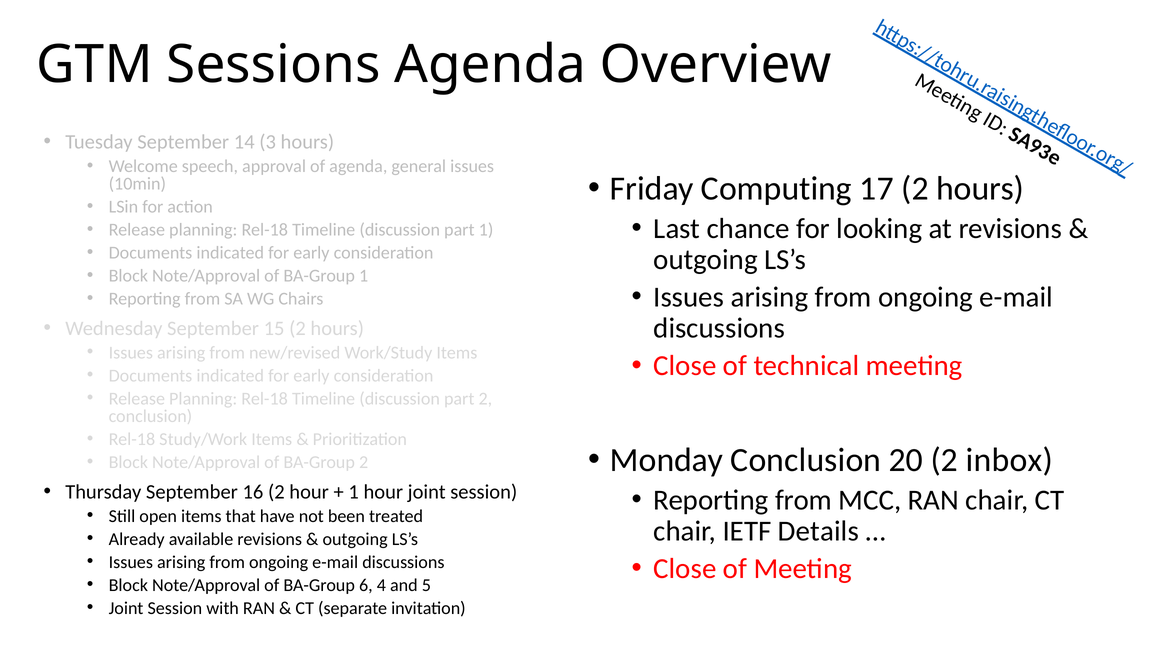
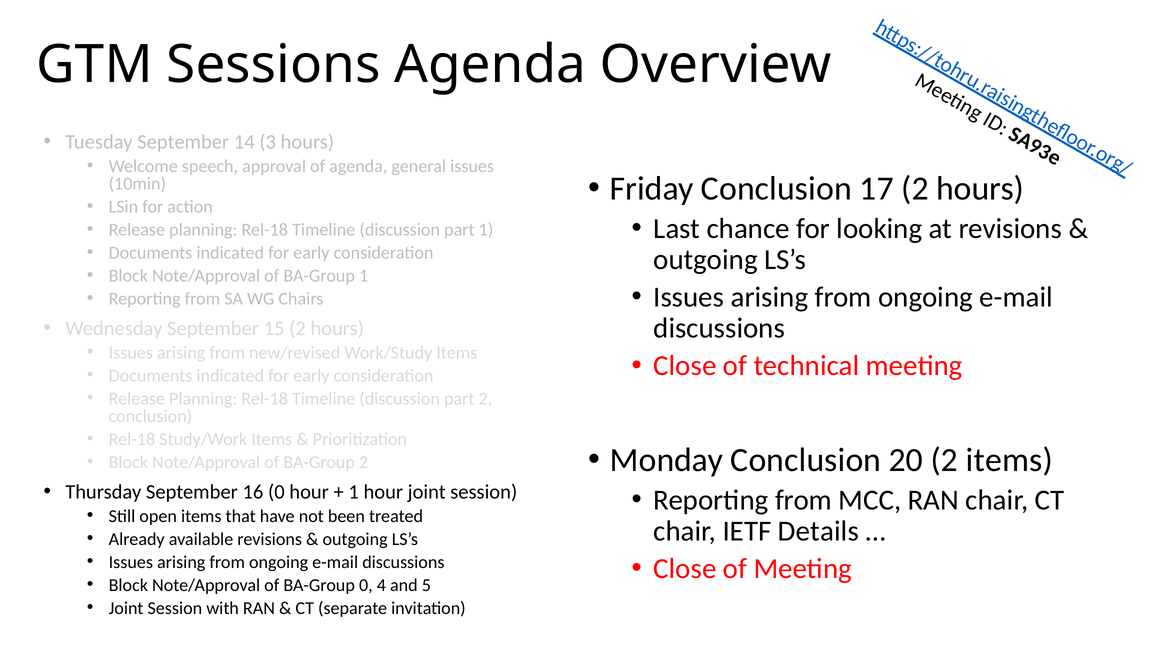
Friday Computing: Computing -> Conclusion
2 inbox: inbox -> items
16 2: 2 -> 0
BA-Group 6: 6 -> 0
